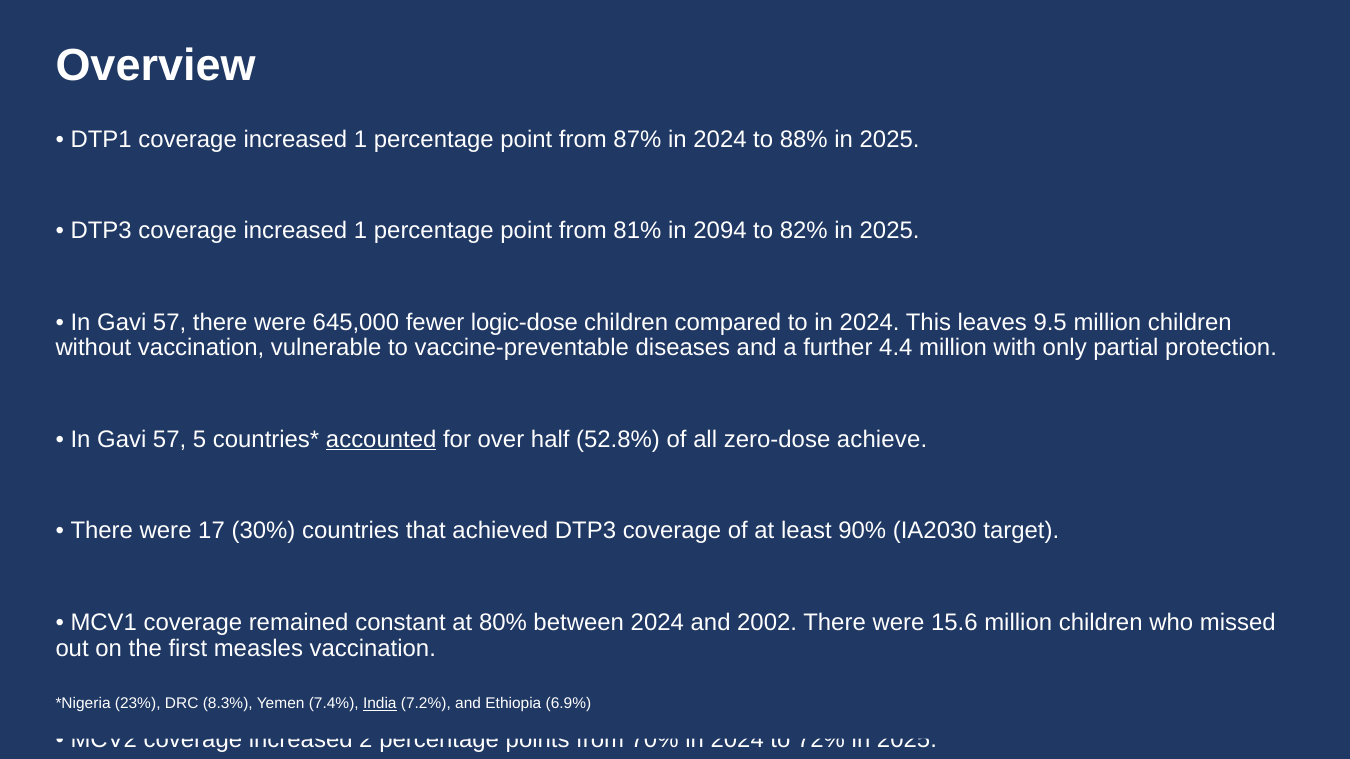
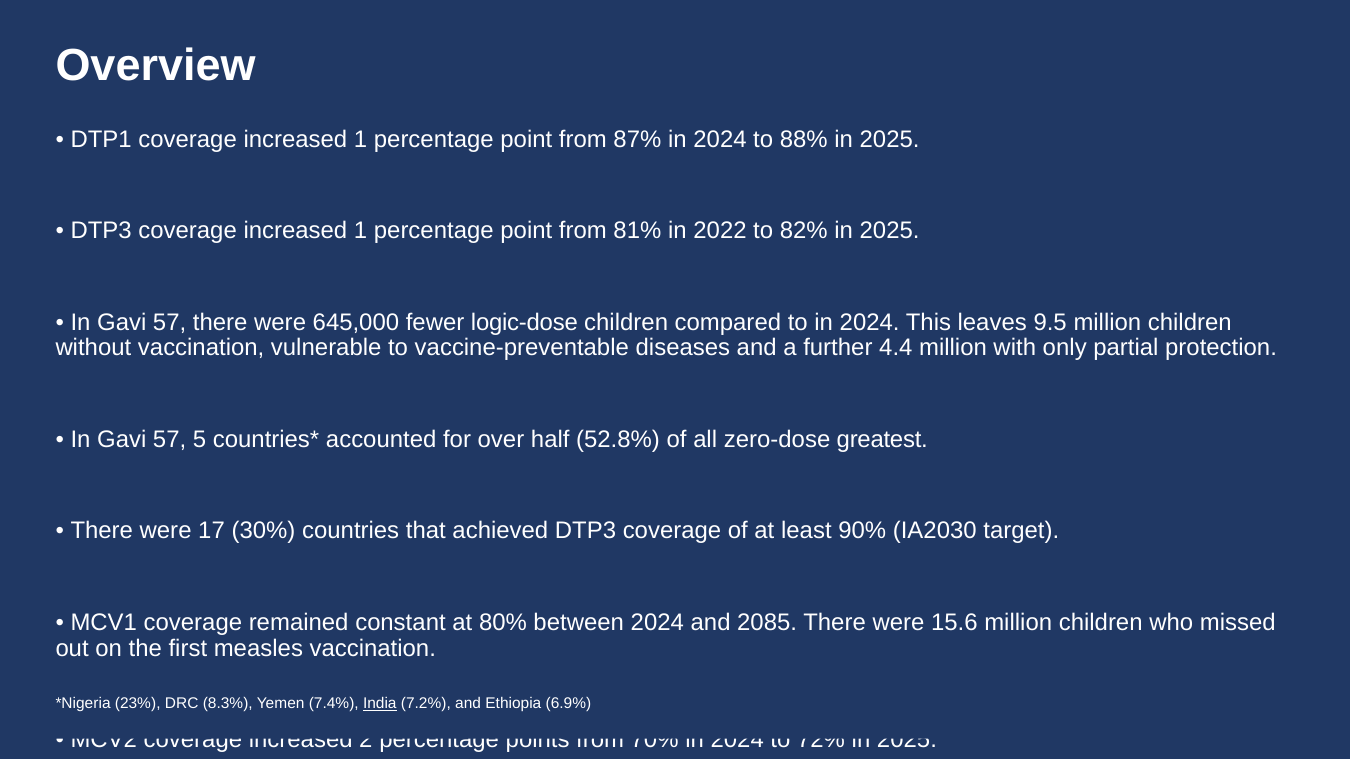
2094: 2094 -> 2022
accounted underline: present -> none
achieve: achieve -> greatest
2002: 2002 -> 2085
